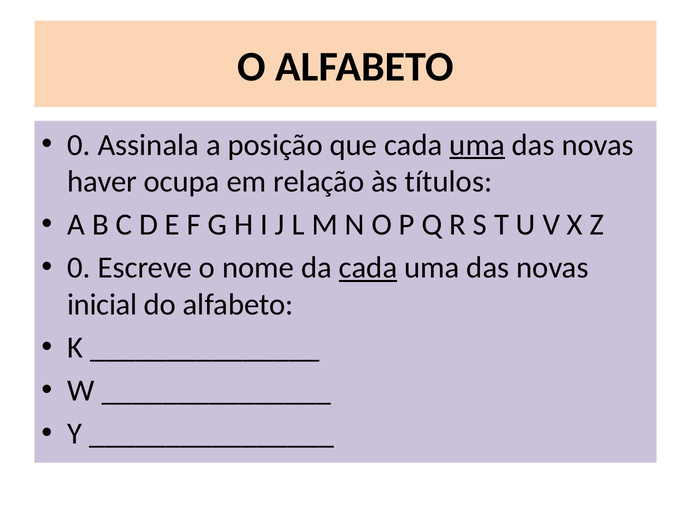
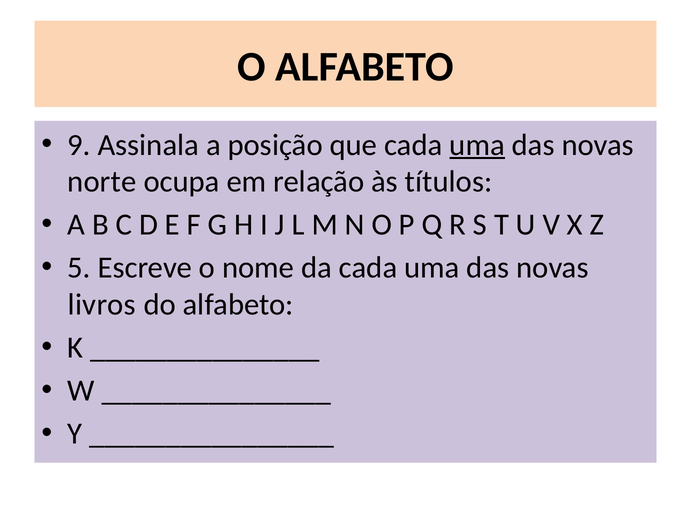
0 at (79, 145): 0 -> 9
haver: haver -> norte
0 at (79, 268): 0 -> 5
cada at (368, 268) underline: present -> none
inicial: inicial -> livros
